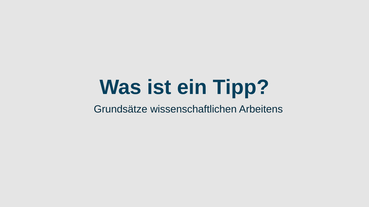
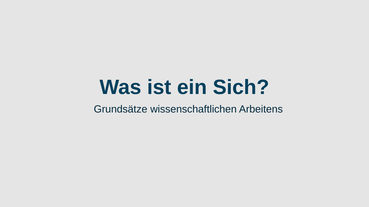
Tipp: Tipp -> Sich
